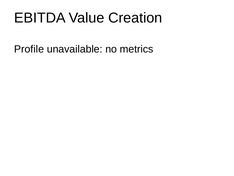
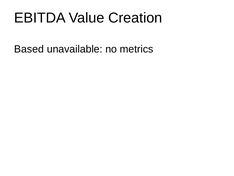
Profile: Profile -> Based
